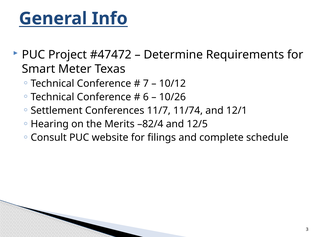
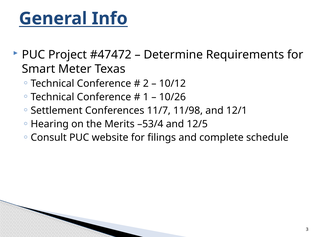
7: 7 -> 2
6: 6 -> 1
11/74: 11/74 -> 11/98
–82/4: –82/4 -> –53/4
